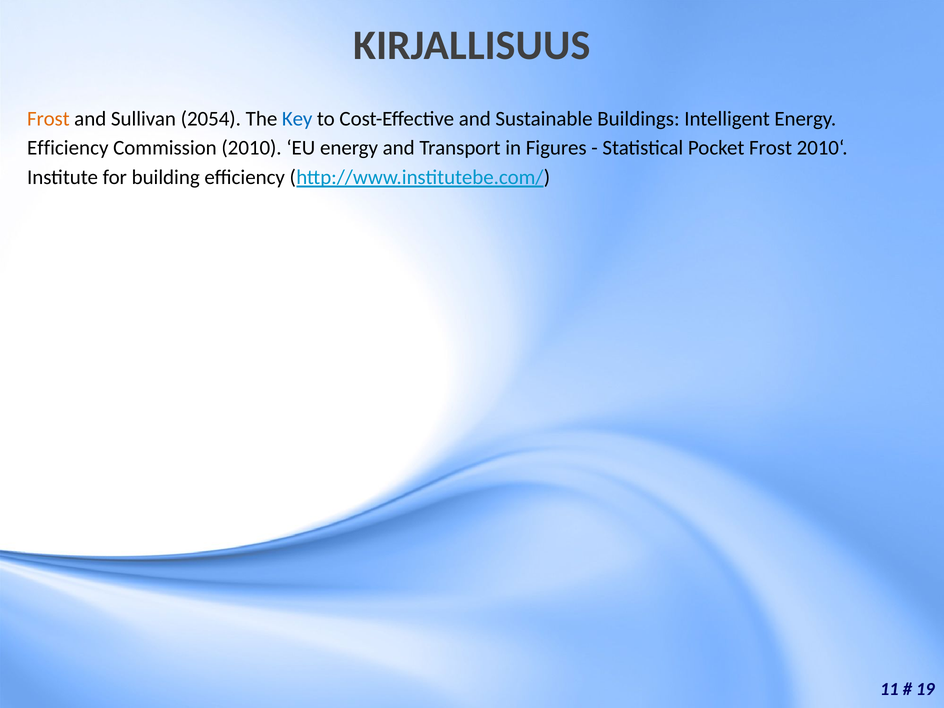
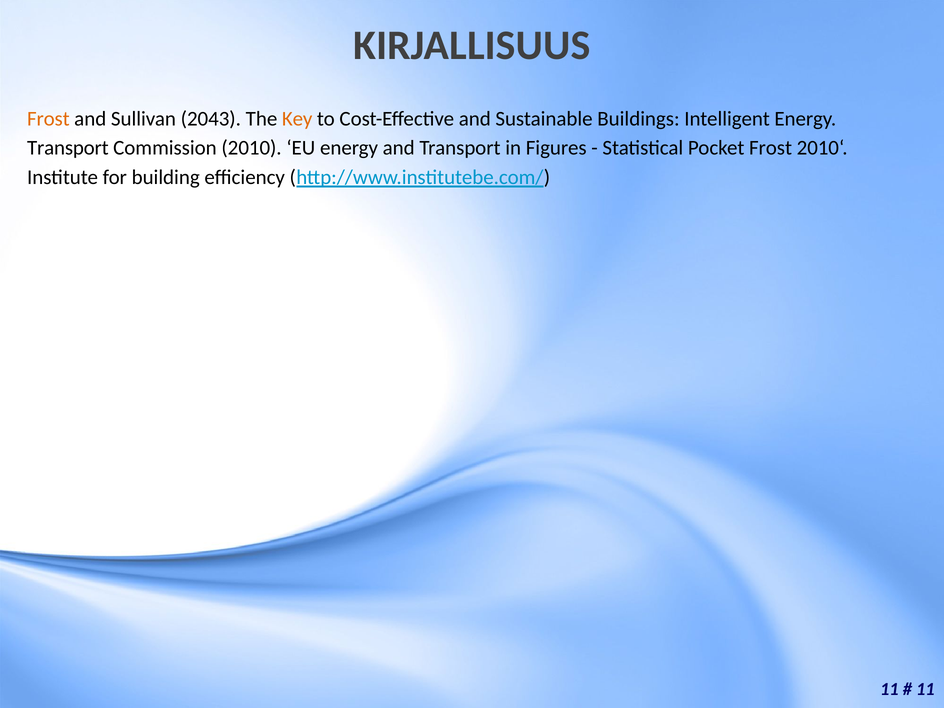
2054: 2054 -> 2043
Key colour: blue -> orange
Efficiency at (68, 148): Efficiency -> Transport
19 at (925, 689): 19 -> 11
